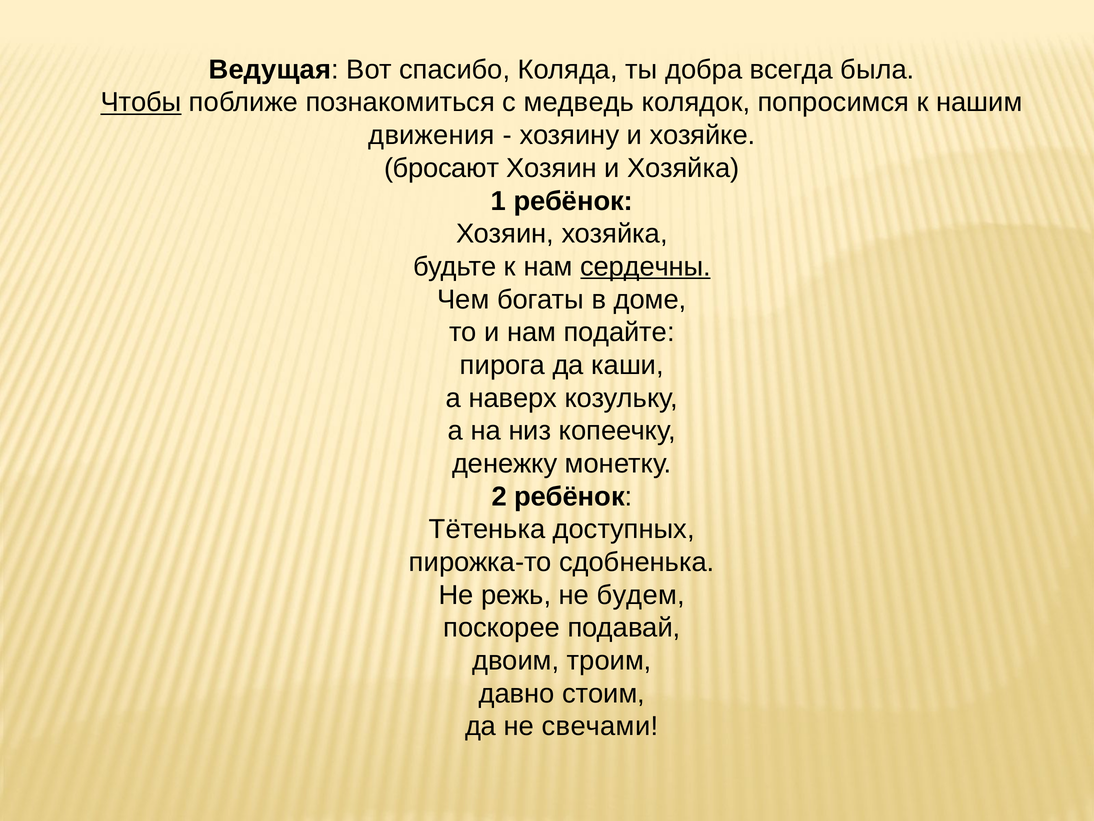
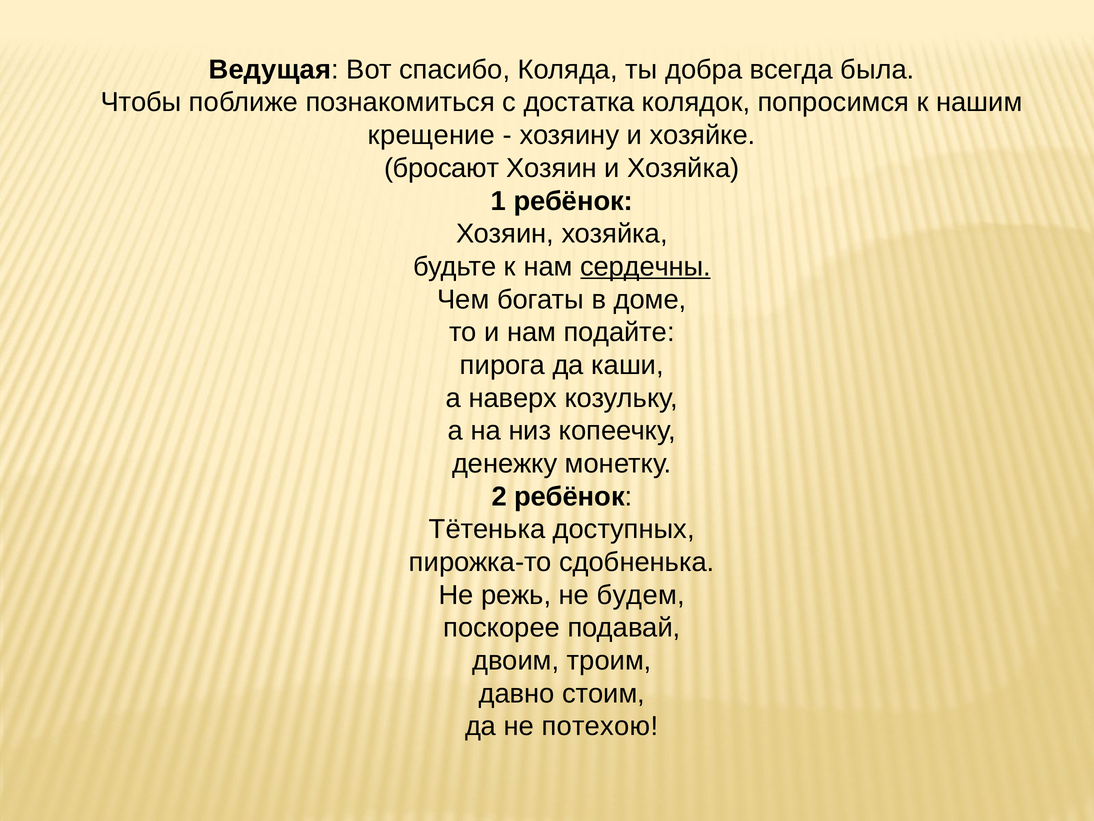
Чтобы underline: present -> none
медведь: медведь -> достатка
движения: движения -> крещение
свечами: свечами -> потехою
